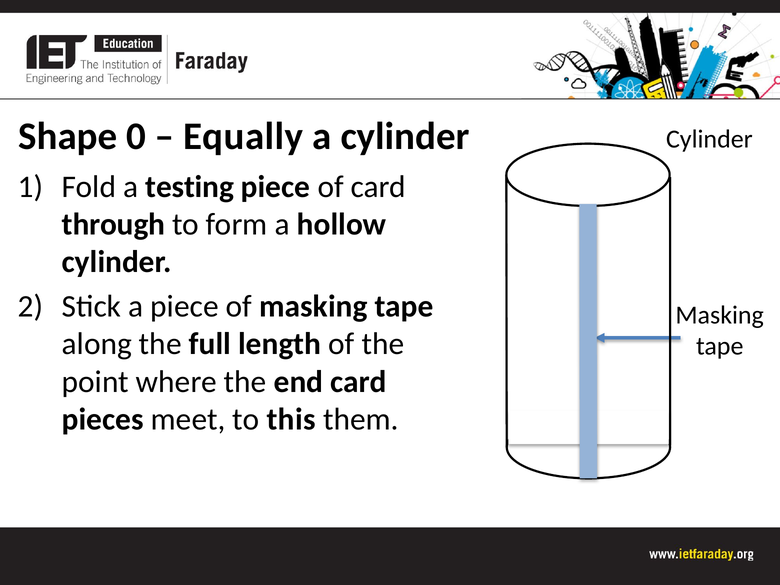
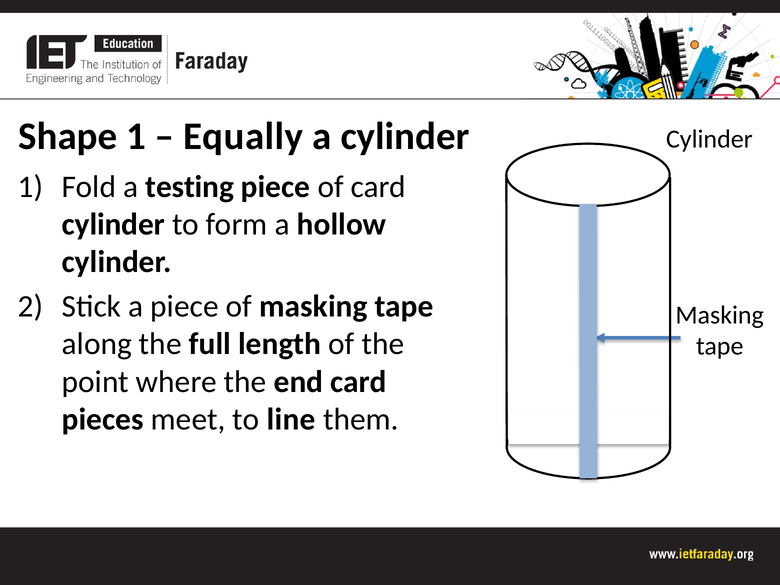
Shape 0: 0 -> 1
through at (113, 224): through -> cylinder
this: this -> line
